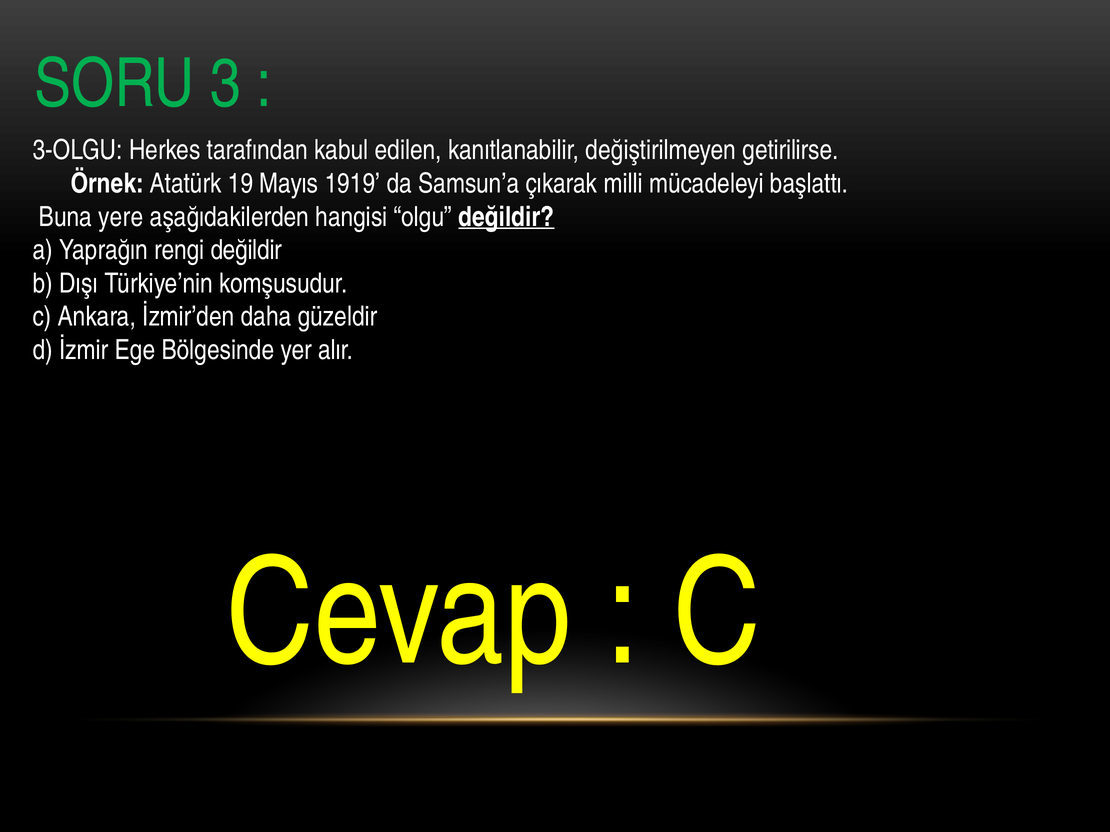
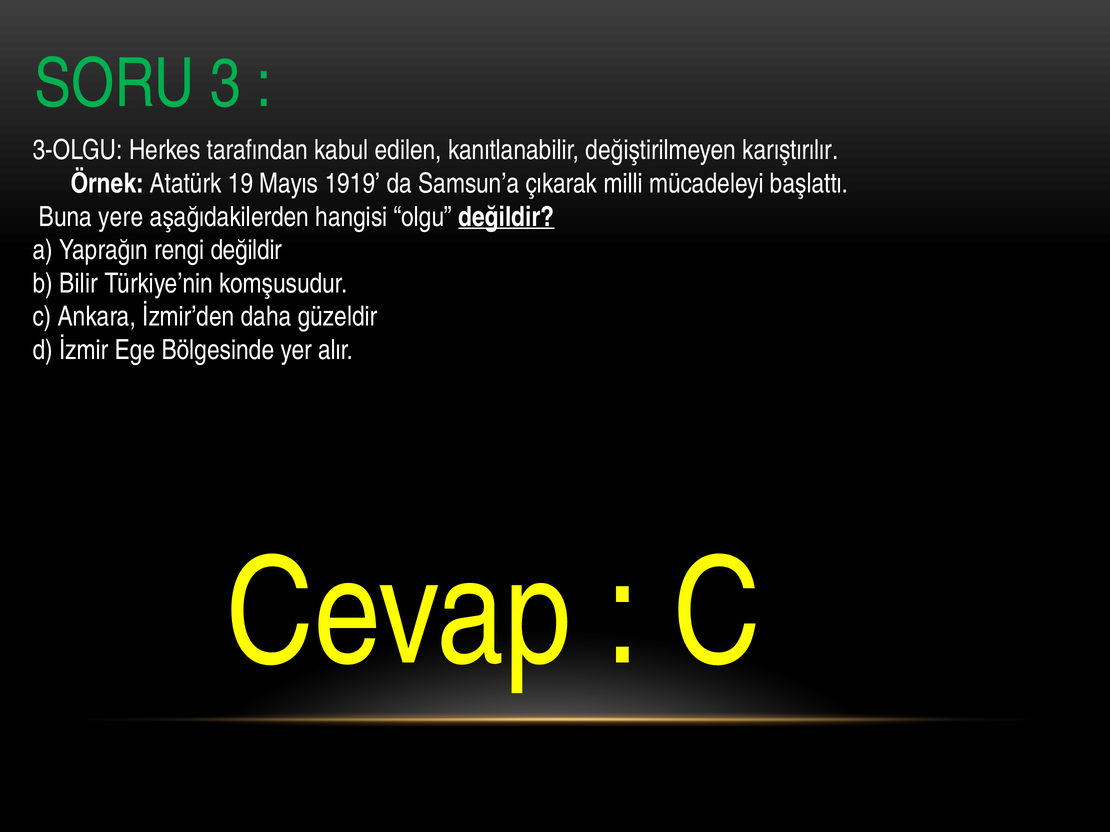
getirilirse: getirilirse -> karıştırılır
Dışı: Dışı -> Bilir
